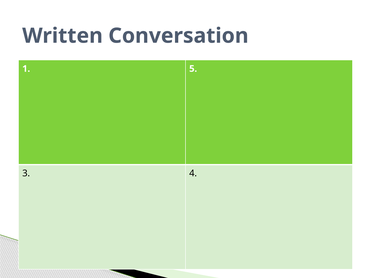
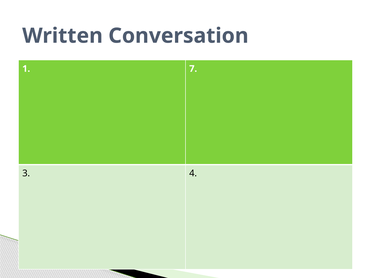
5: 5 -> 7
